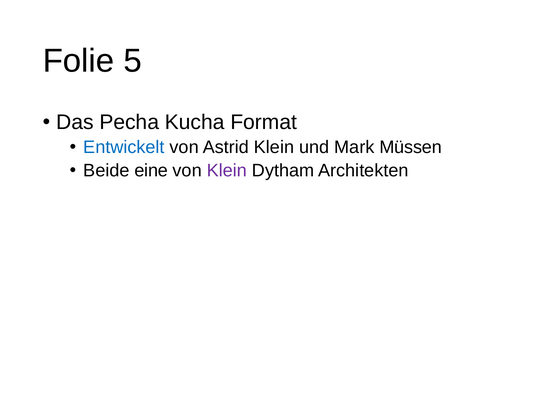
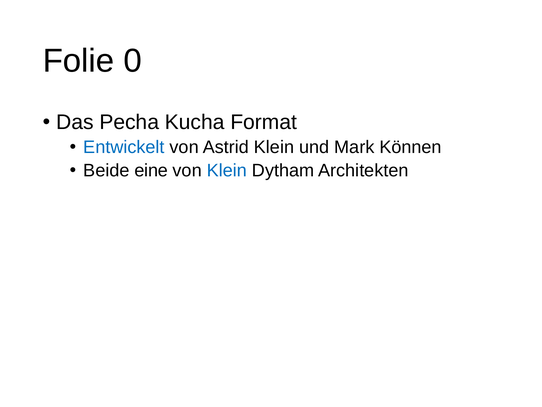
5: 5 -> 0
Müssen: Müssen -> Können
Klein at (227, 170) colour: purple -> blue
